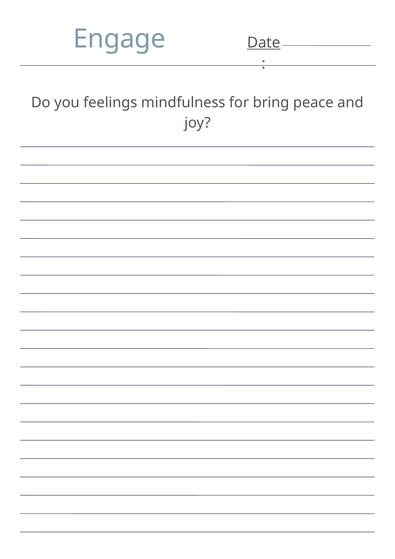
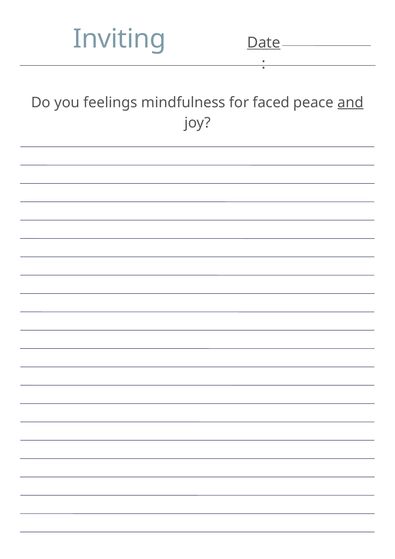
Engage: Engage -> Inviting
bring: bring -> faced
and underline: none -> present
